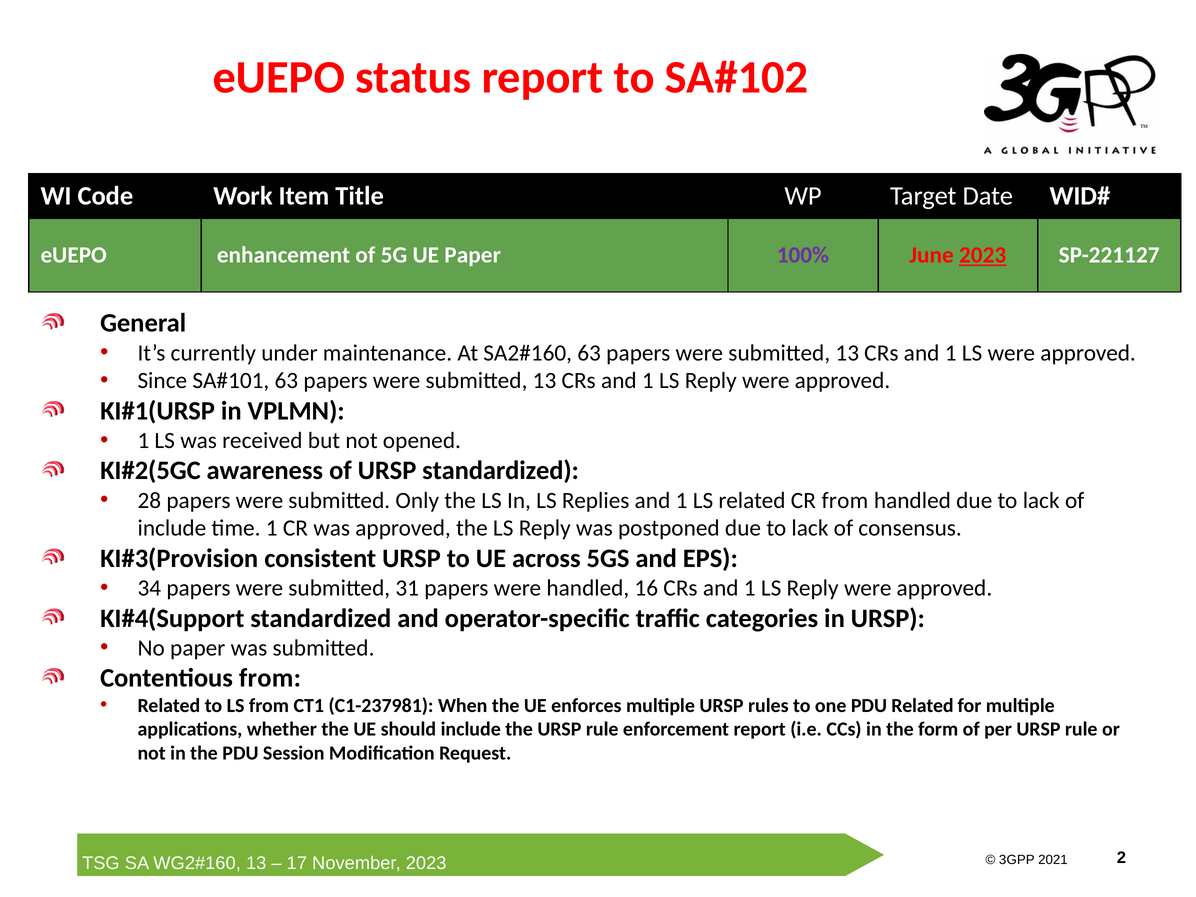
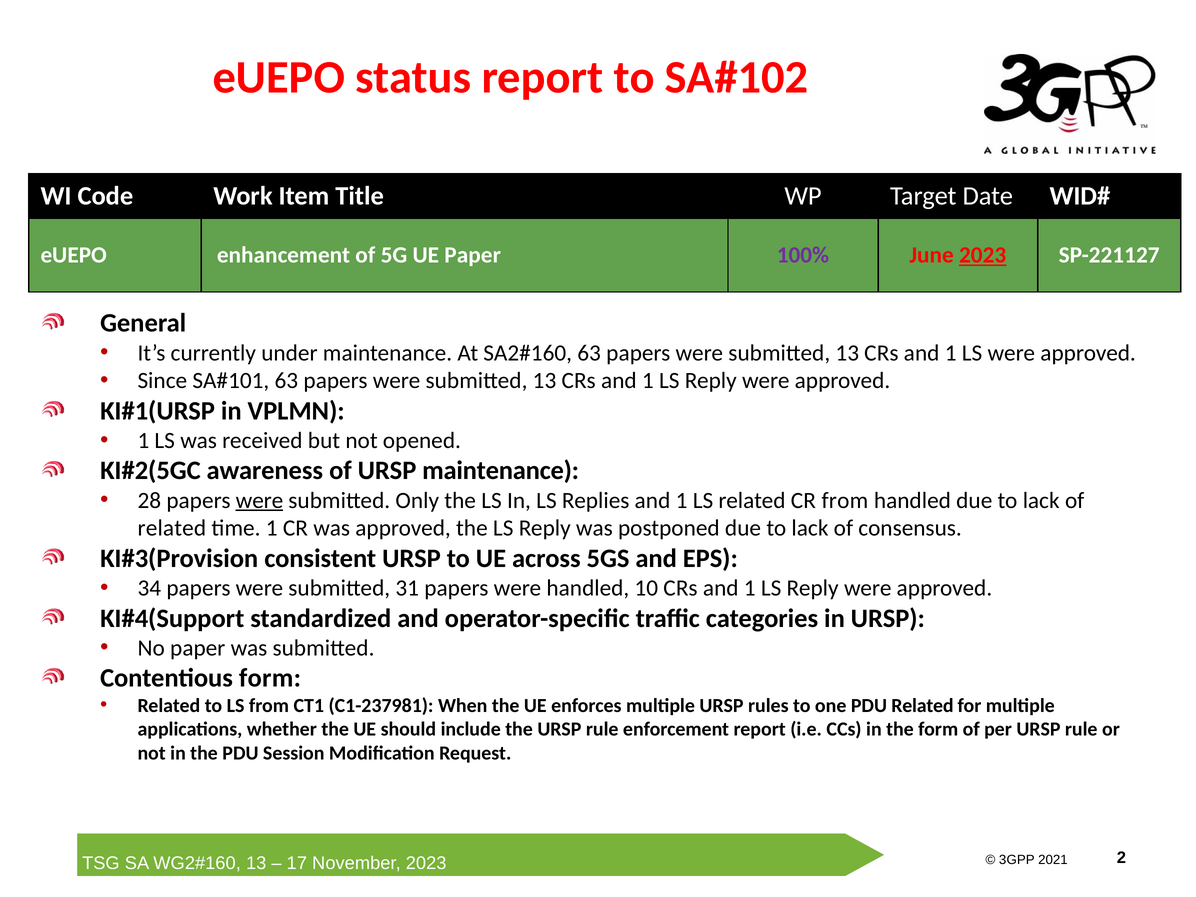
URSP standardized: standardized -> maintenance
were at (260, 500) underline: none -> present
include at (172, 528): include -> related
16: 16 -> 10
Contentious from: from -> form
